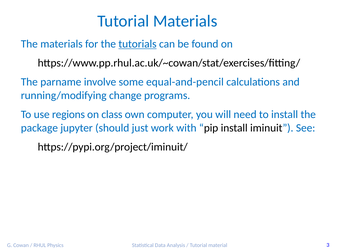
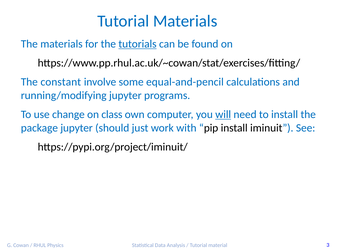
parname: parname -> constant
running/modifying change: change -> jupyter
regions: regions -> change
will underline: none -> present
